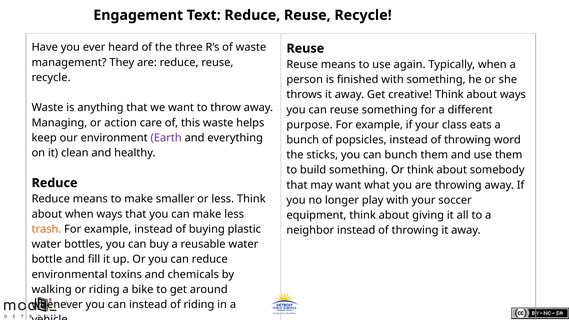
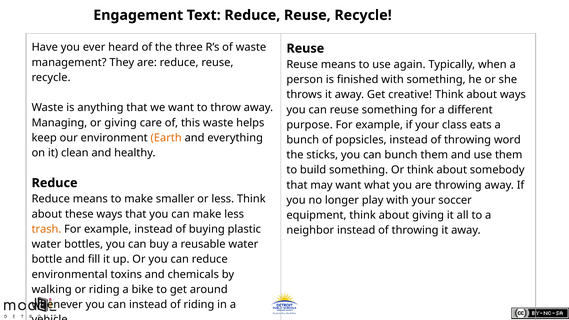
or action: action -> giving
Earth colour: purple -> orange
about when: when -> these
